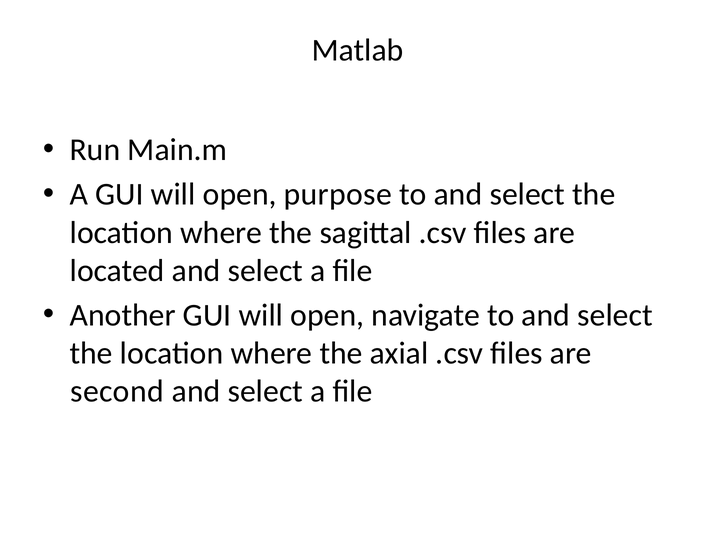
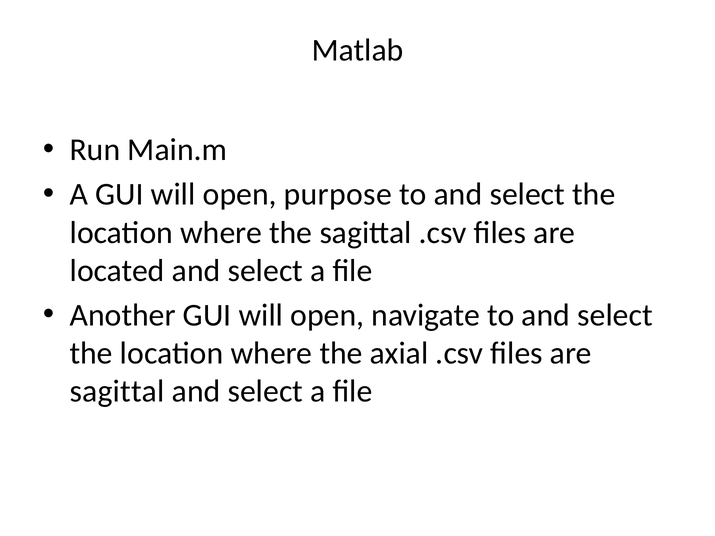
second at (117, 392): second -> sagittal
